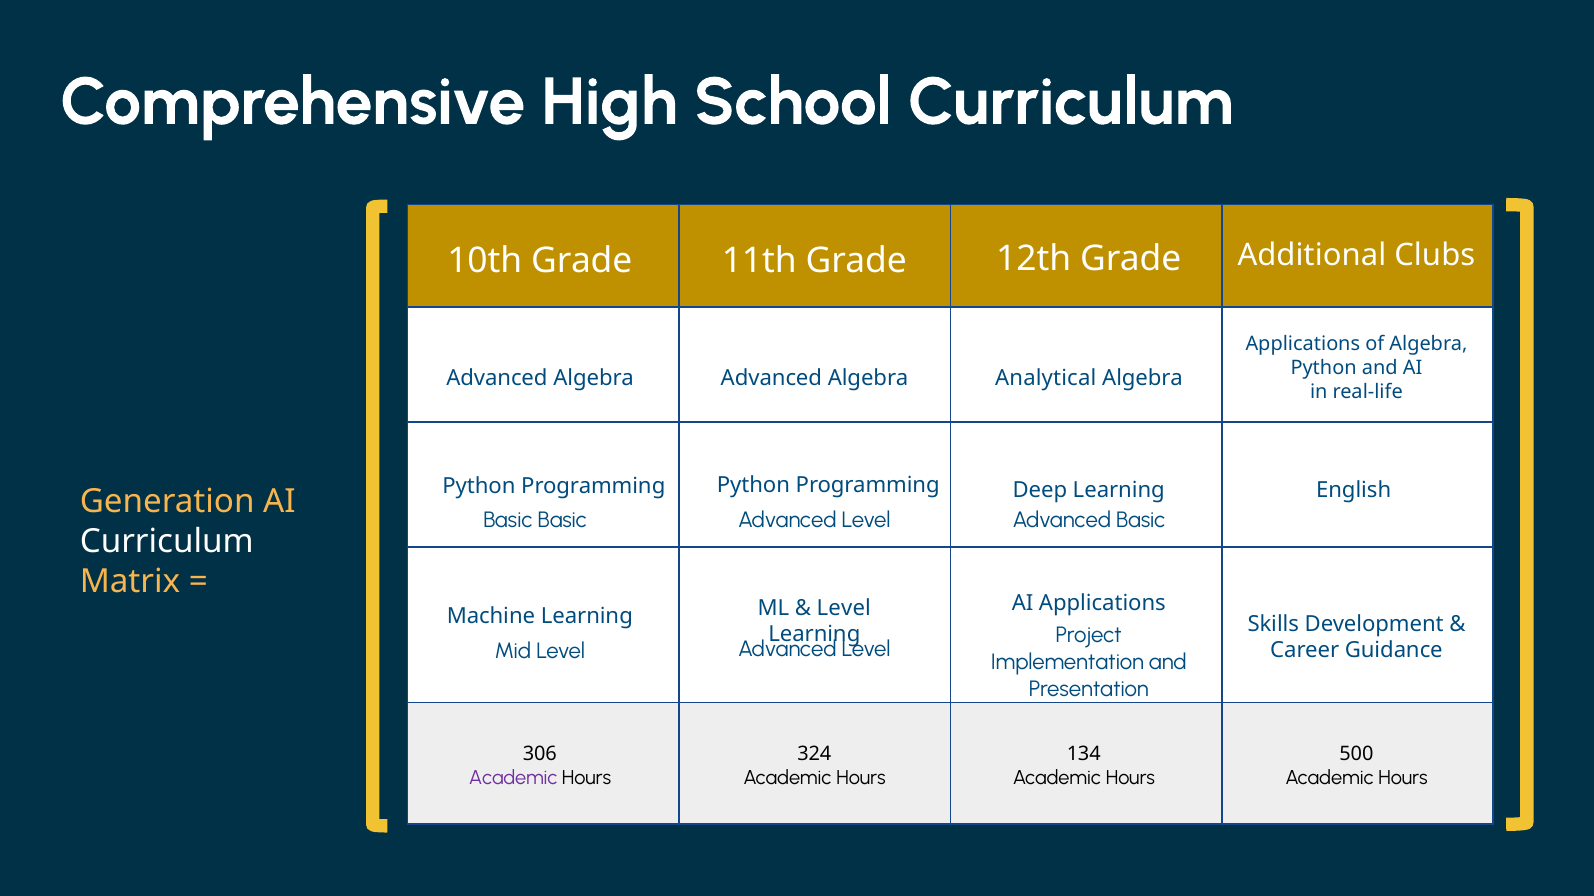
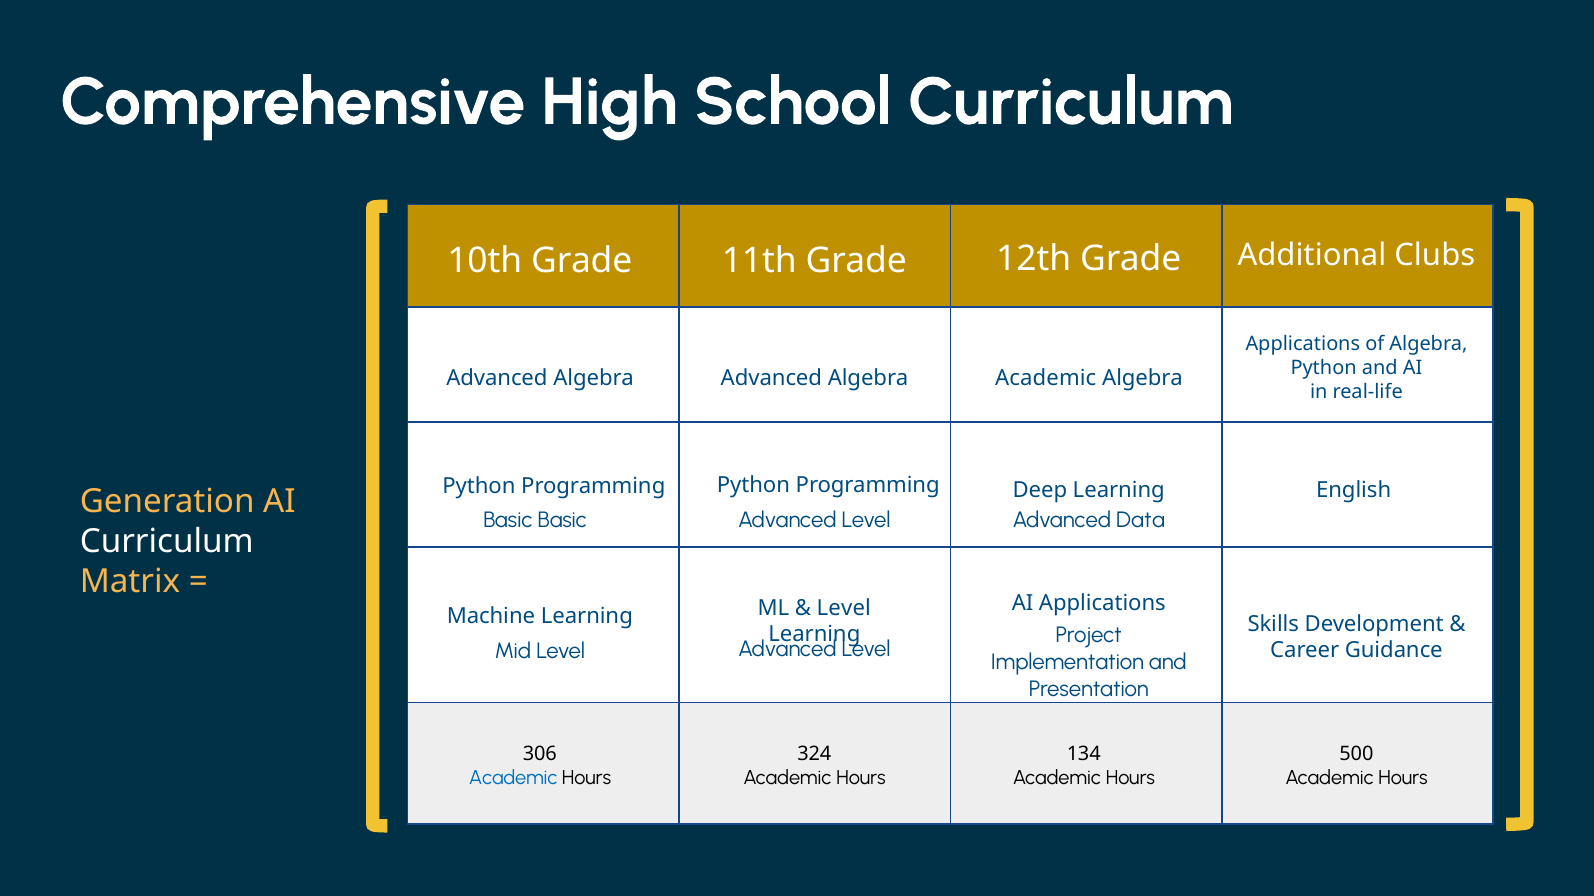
Algebra Analytical: Analytical -> Academic
Advanced Basic: Basic -> Data
Academic at (513, 778) colour: purple -> blue
